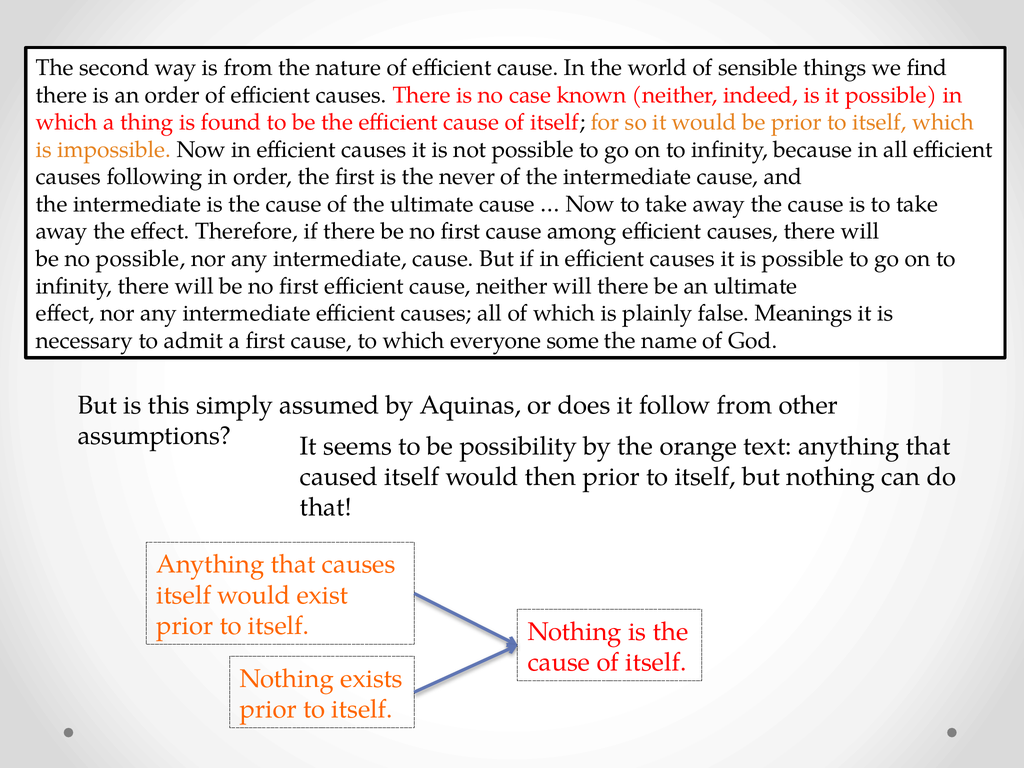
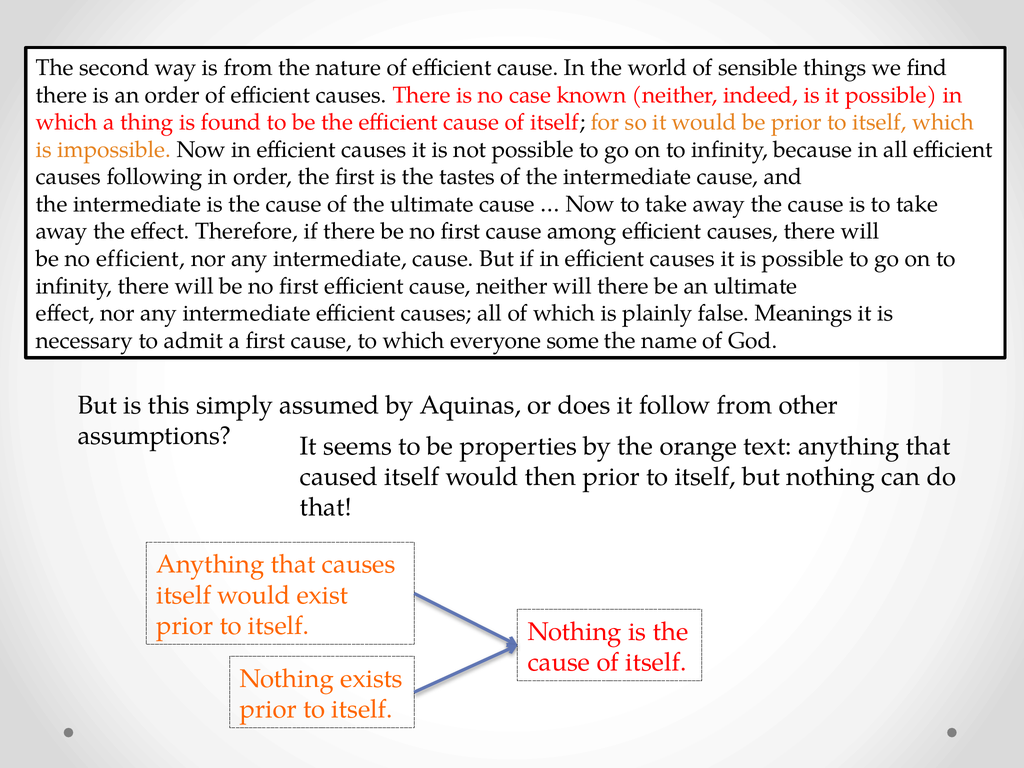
never: never -> tastes
no possible: possible -> efficient
possibility: possibility -> properties
